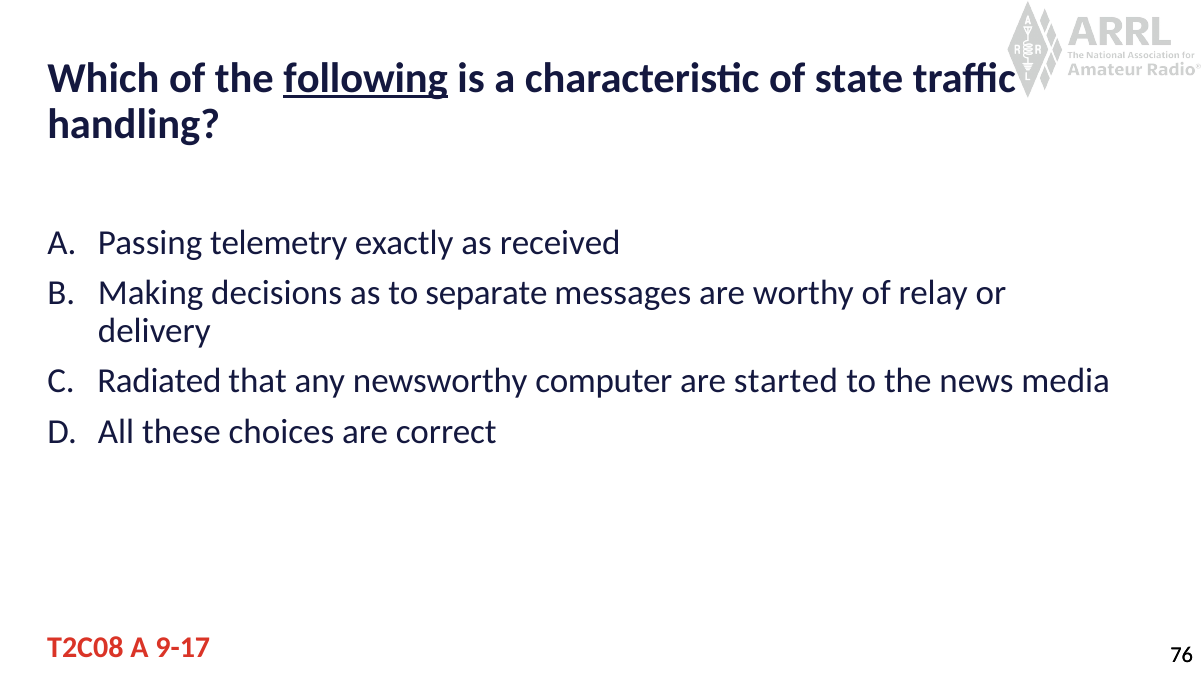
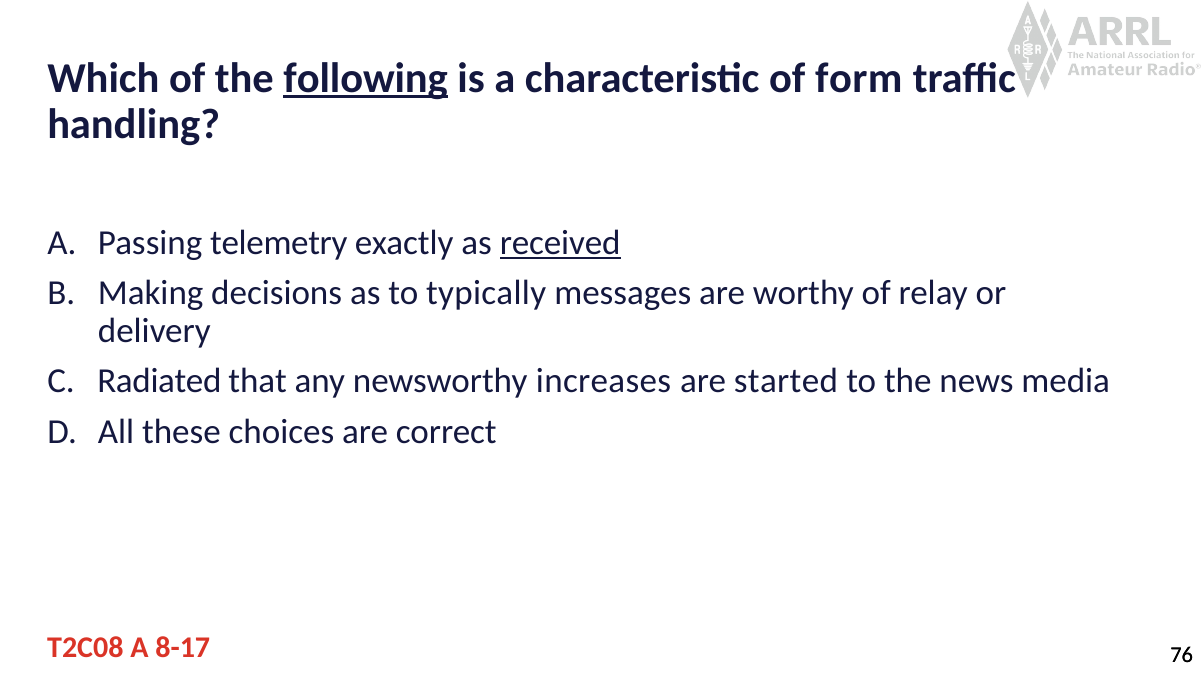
state: state -> form
received underline: none -> present
separate: separate -> typically
computer: computer -> increases
9-17: 9-17 -> 8-17
